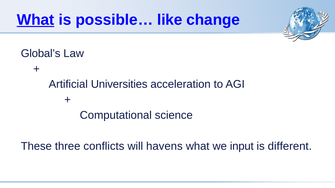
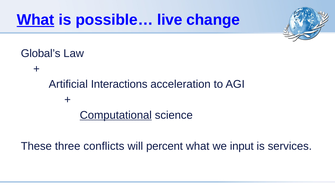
like: like -> live
Universities: Universities -> Interactions
Computational underline: none -> present
havens: havens -> percent
different: different -> services
